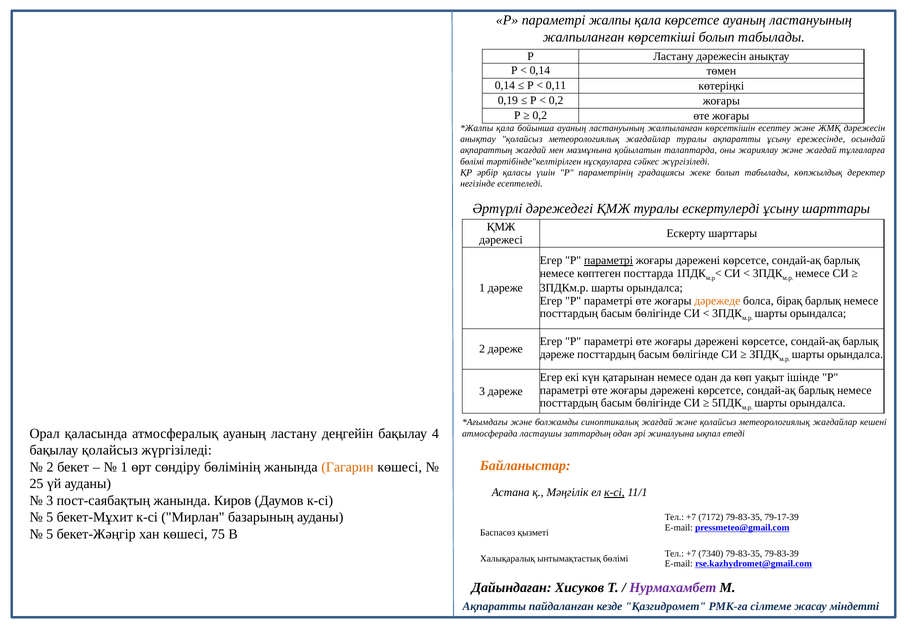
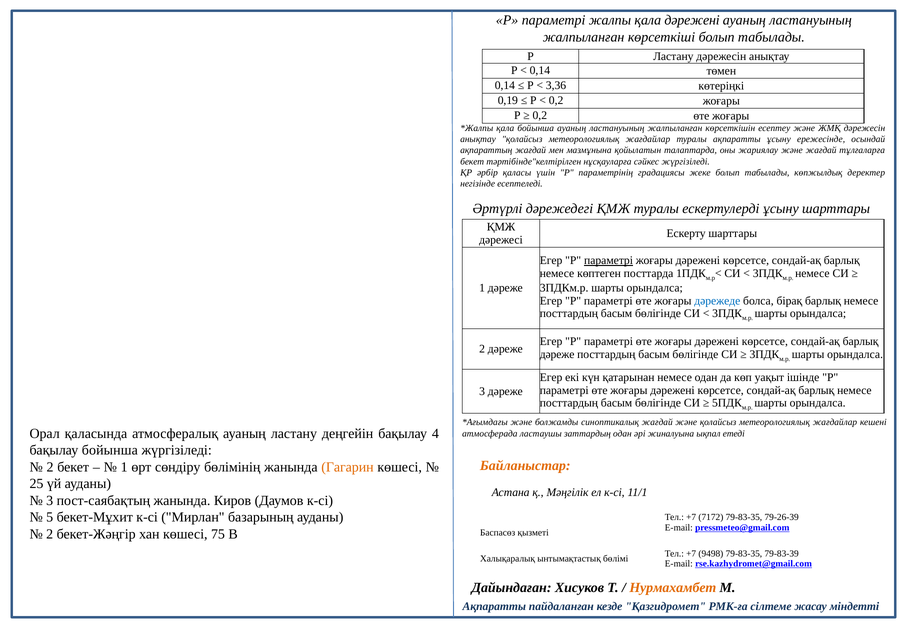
қала көрсетсе: көрсетсе -> дәрежені
0,11: 0,11 -> 3,36
бөлімі at (472, 161): бөлімі -> бекет
дәрежеде colour: orange -> blue
бақылау қолайсыз: қолайсыз -> бойынша
к-сі at (614, 493) underline: present -> none
79-17-39: 79-17-39 -> 79-26-39
5 at (50, 534): 5 -> 2
7340: 7340 -> 9498
Нурмахамбет colour: purple -> orange
